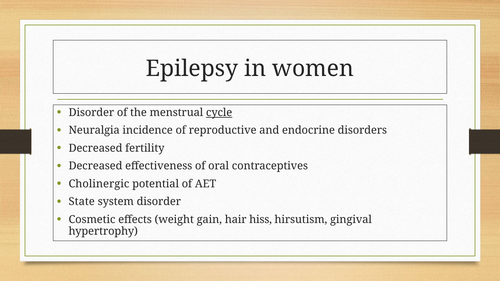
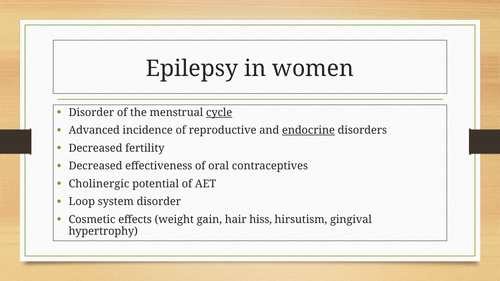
Neuralgia: Neuralgia -> Advanced
endocrine underline: none -> present
State: State -> Loop
